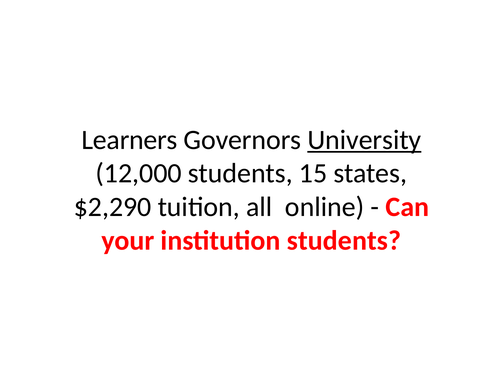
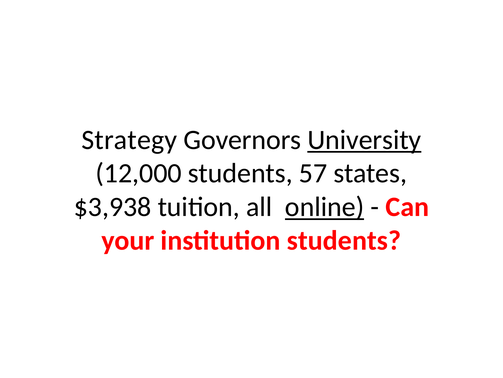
Learners: Learners -> Strategy
15: 15 -> 57
$2,290: $2,290 -> $3,938
online underline: none -> present
